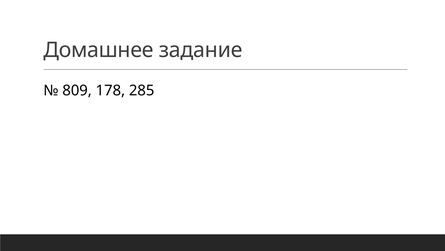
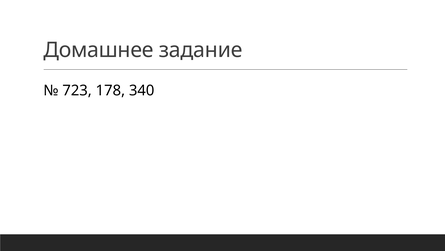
809: 809 -> 723
285: 285 -> 340
